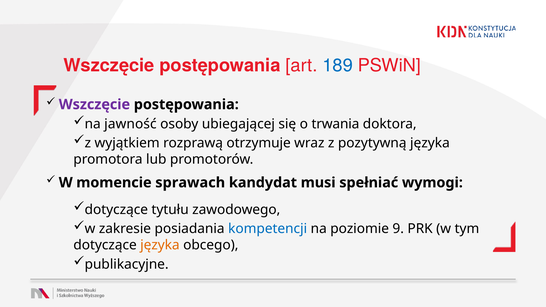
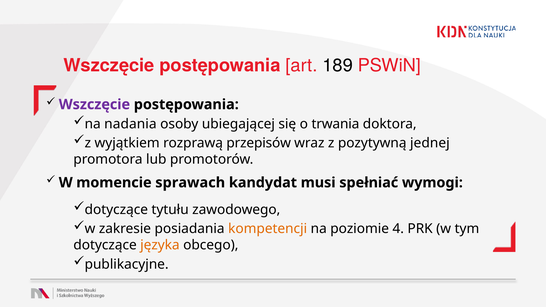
189 colour: blue -> black
jawność: jawność -> nadania
otrzymuje: otrzymuje -> przepisów
pozytywną języka: języka -> jednej
kompetencji colour: blue -> orange
9: 9 -> 4
